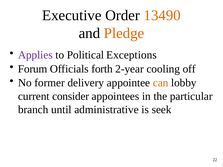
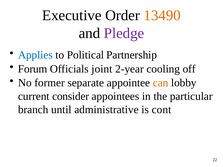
Pledge colour: orange -> purple
Applies colour: purple -> blue
Exceptions: Exceptions -> Partnership
forth: forth -> joint
delivery: delivery -> separate
seek: seek -> cont
